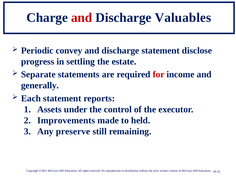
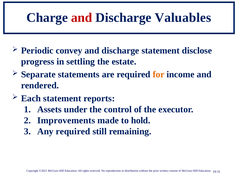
for colour: red -> orange
generally: generally -> rendered
held: held -> hold
Any preserve: preserve -> required
